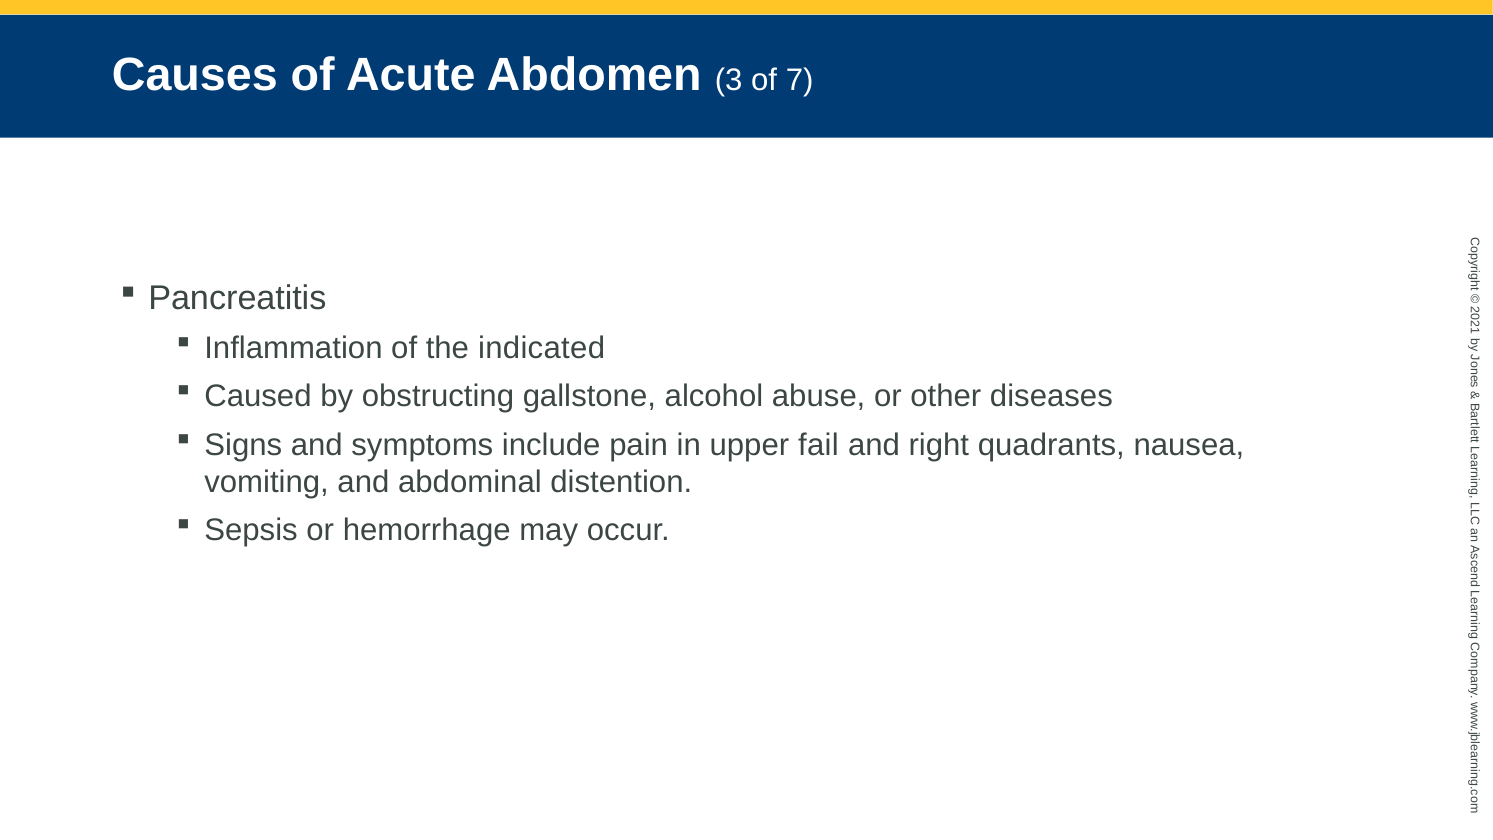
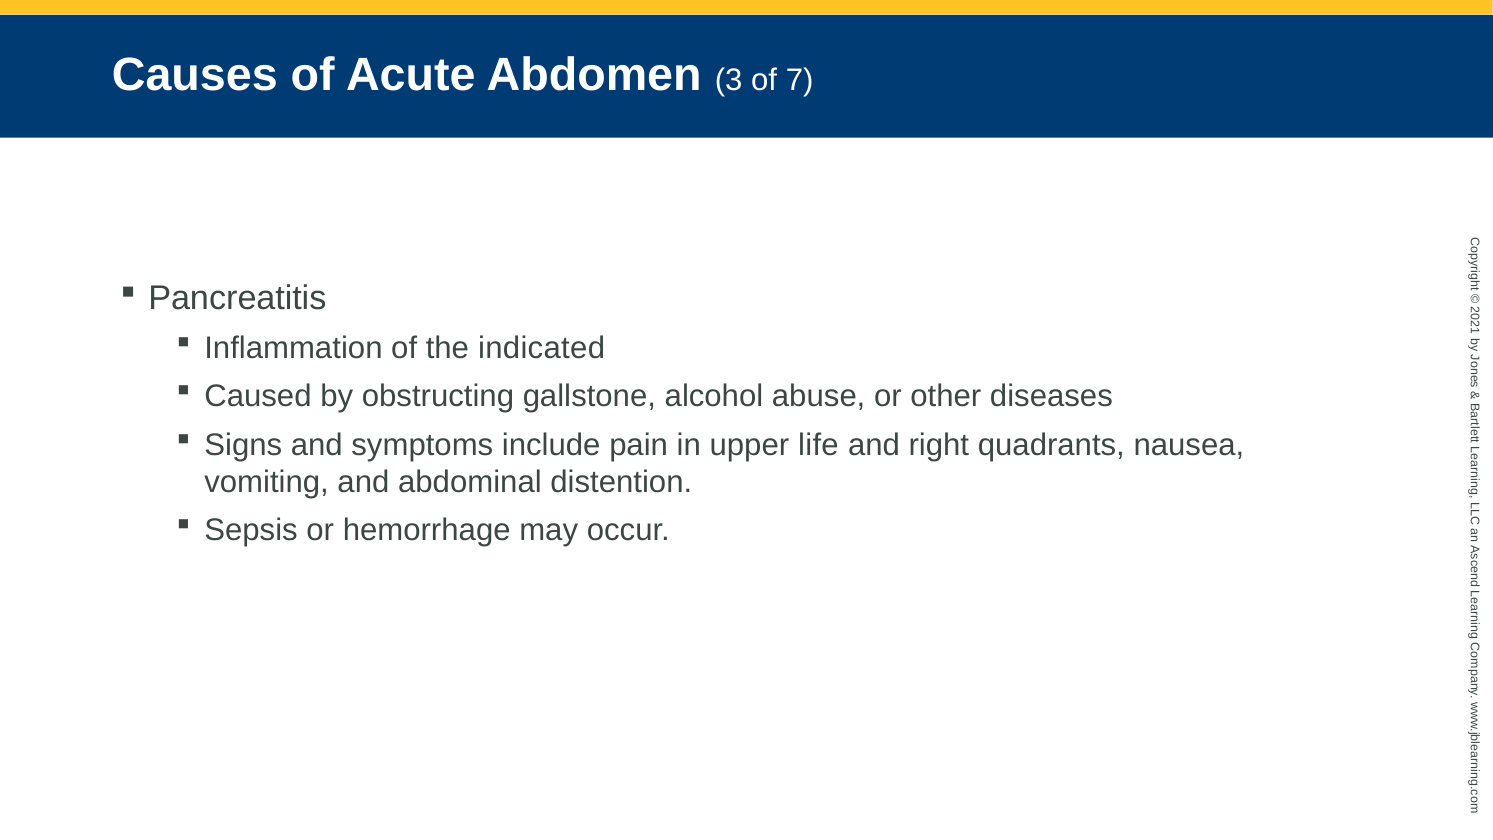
fail: fail -> life
